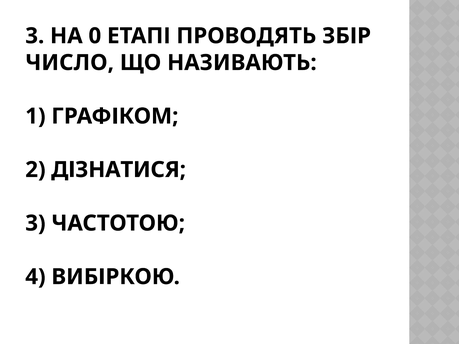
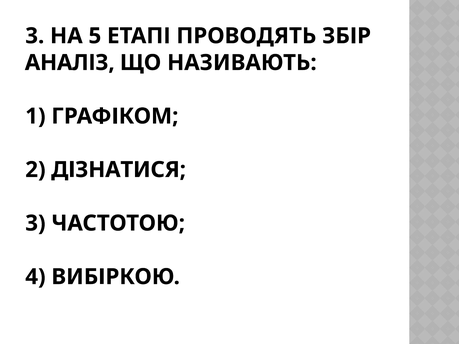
0: 0 -> 5
ЧИСЛО: ЧИСЛО -> АНАЛІЗ
